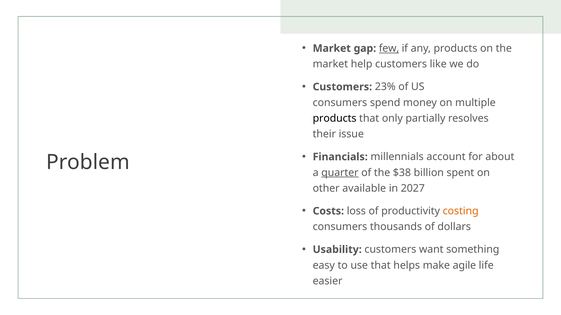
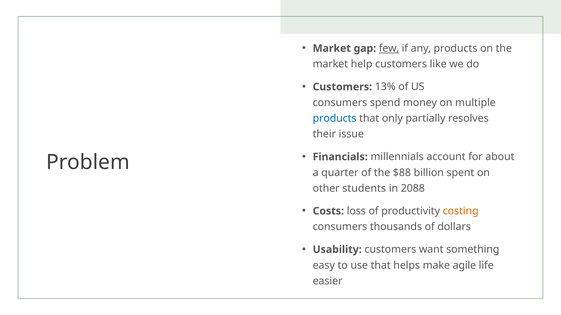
23%: 23% -> 13%
products at (335, 119) colour: black -> blue
quarter underline: present -> none
$38: $38 -> $88
available: available -> students
2027: 2027 -> 2088
